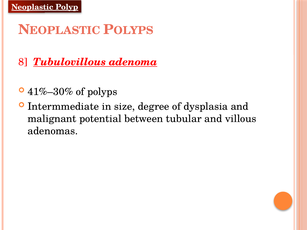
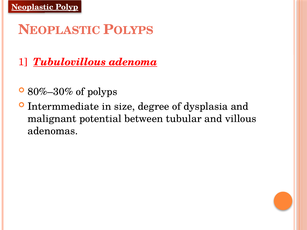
8: 8 -> 1
41%–30%: 41%–30% -> 80%–30%
